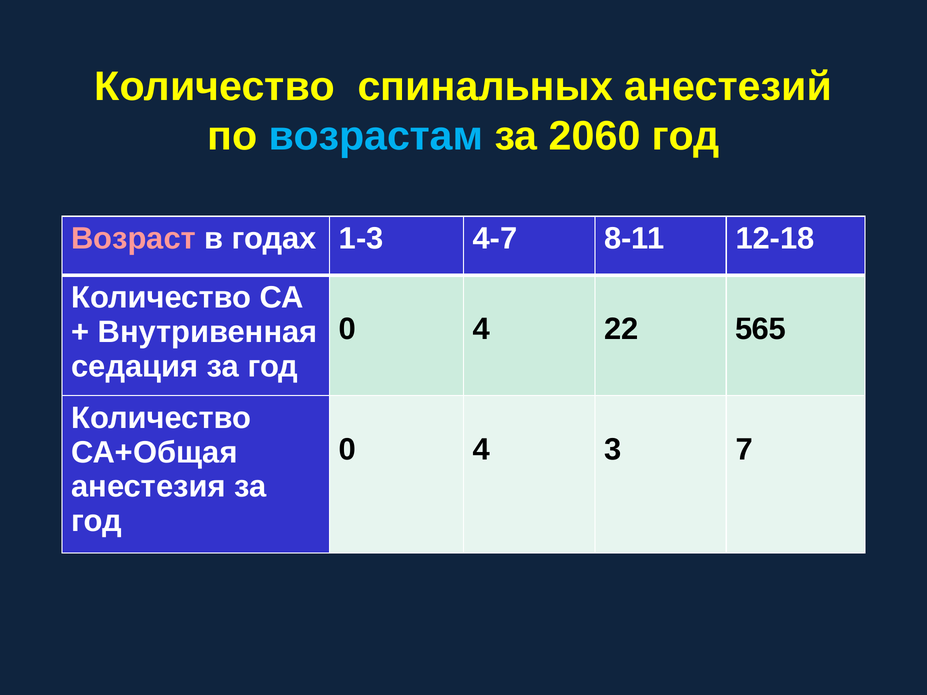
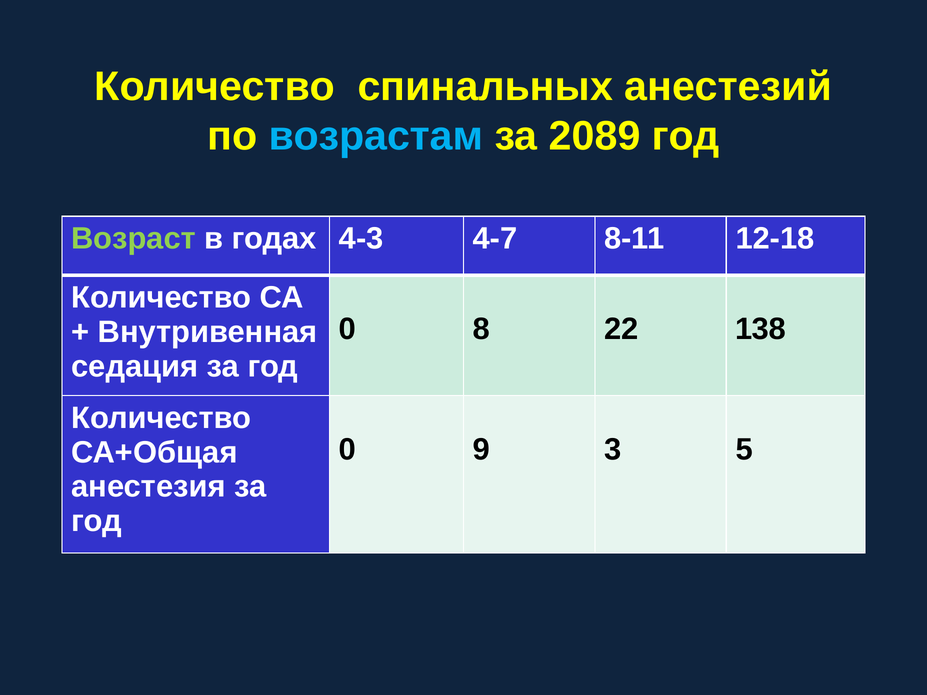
2060: 2060 -> 2089
Возраст colour: pink -> light green
1-3: 1-3 -> 4-3
4 at (481, 329): 4 -> 8
565: 565 -> 138
4 at (481, 450): 4 -> 9
7: 7 -> 5
